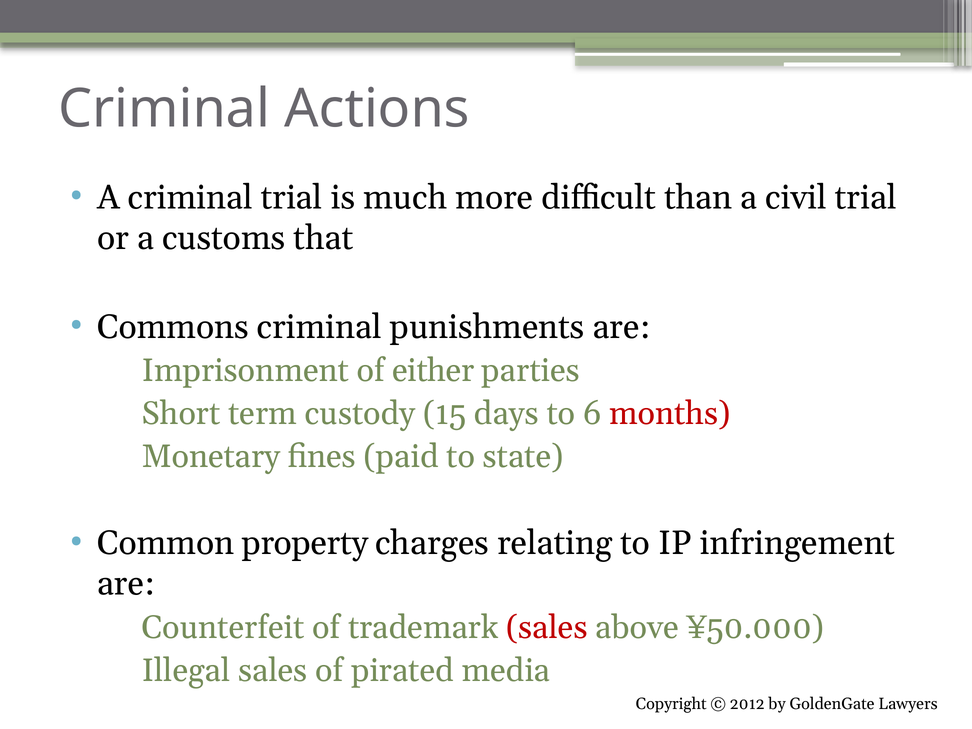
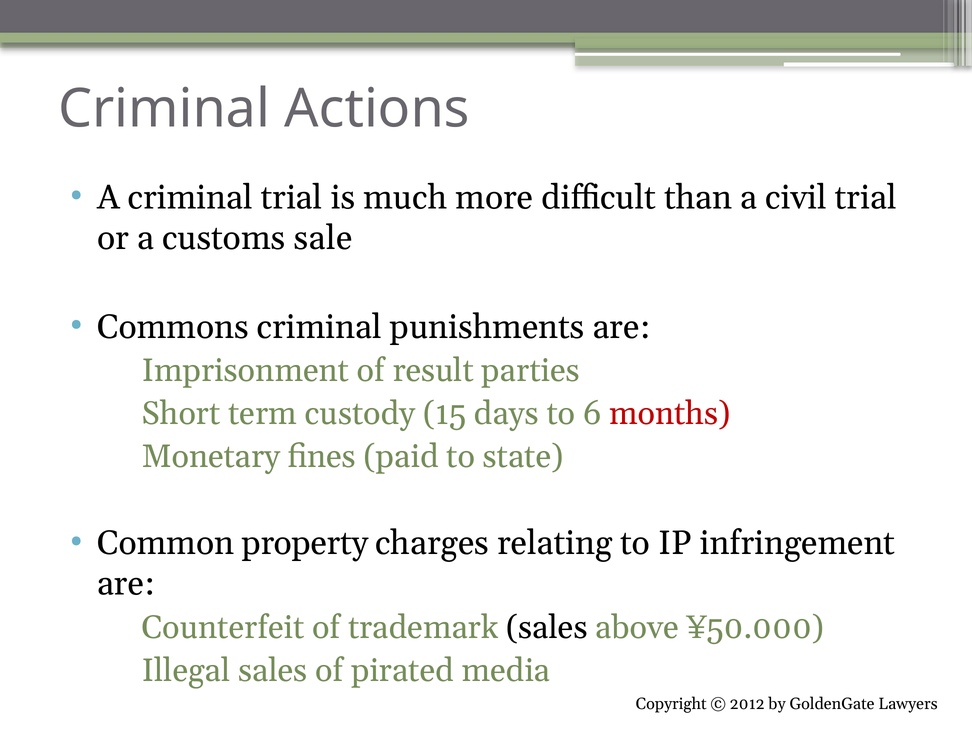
that: that -> sale
either: either -> result
sales at (547, 627) colour: red -> black
